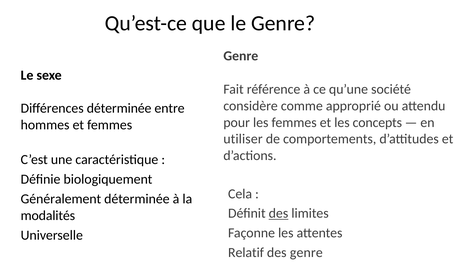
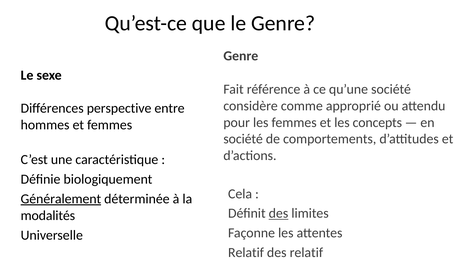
Différences déterminée: déterminée -> perspective
utiliser at (243, 139): utiliser -> société
Généralement underline: none -> present
des genre: genre -> relatif
